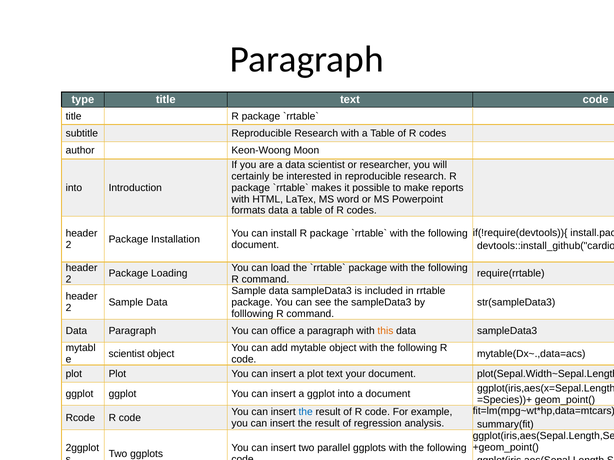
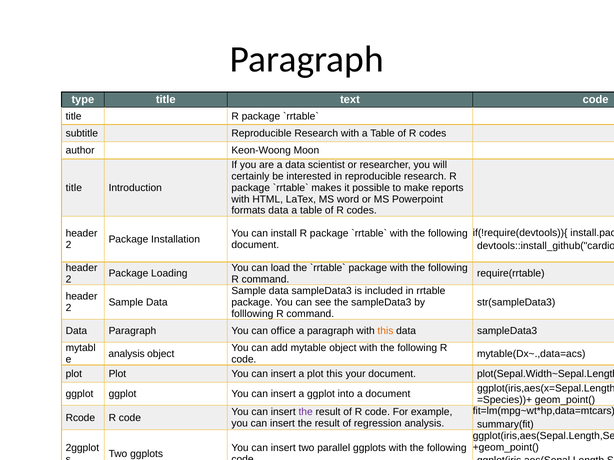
into at (74, 188): into -> title
scientist at (127, 354): scientist -> analysis
plot text: text -> this
the at (306, 412) colour: blue -> purple
